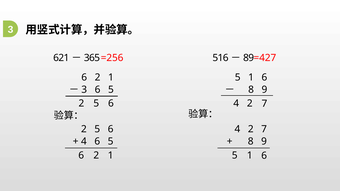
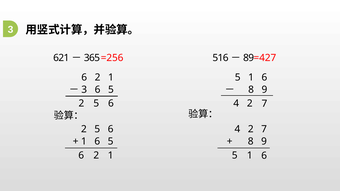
4 at (84, 142): 4 -> 1
